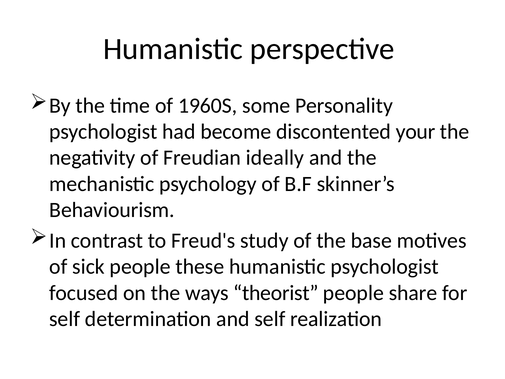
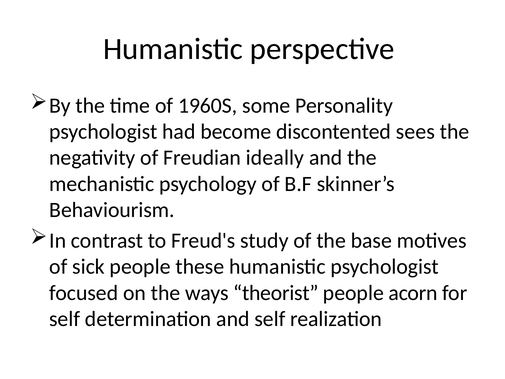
your: your -> sees
share: share -> acorn
